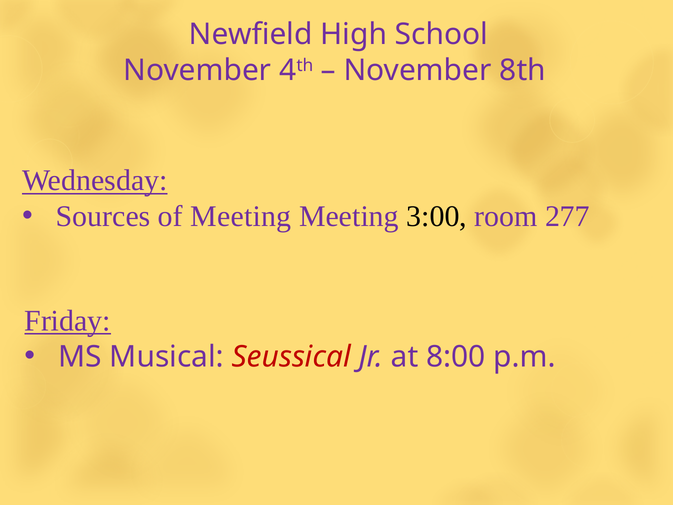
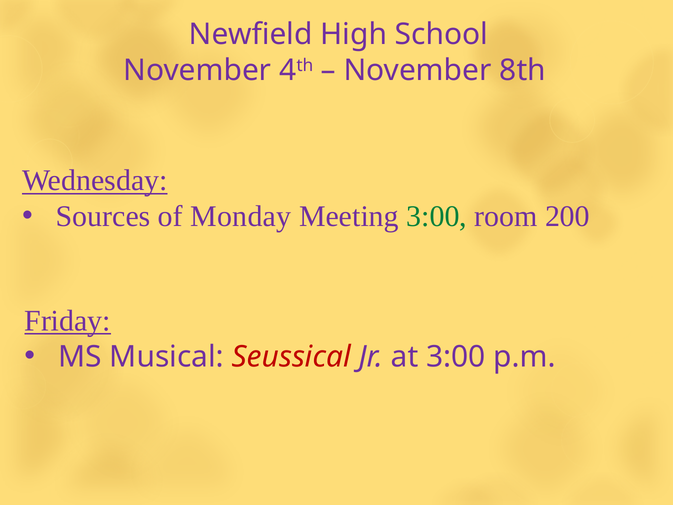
of Meeting: Meeting -> Monday
3:00 at (437, 216) colour: black -> green
277: 277 -> 200
at 8:00: 8:00 -> 3:00
